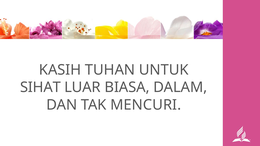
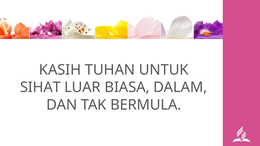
MENCURI: MENCURI -> BERMULA
